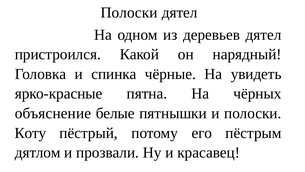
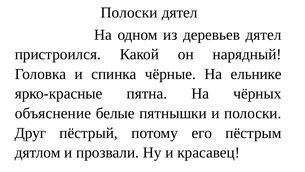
увидеть: увидеть -> ельнике
Коту: Коту -> Друг
